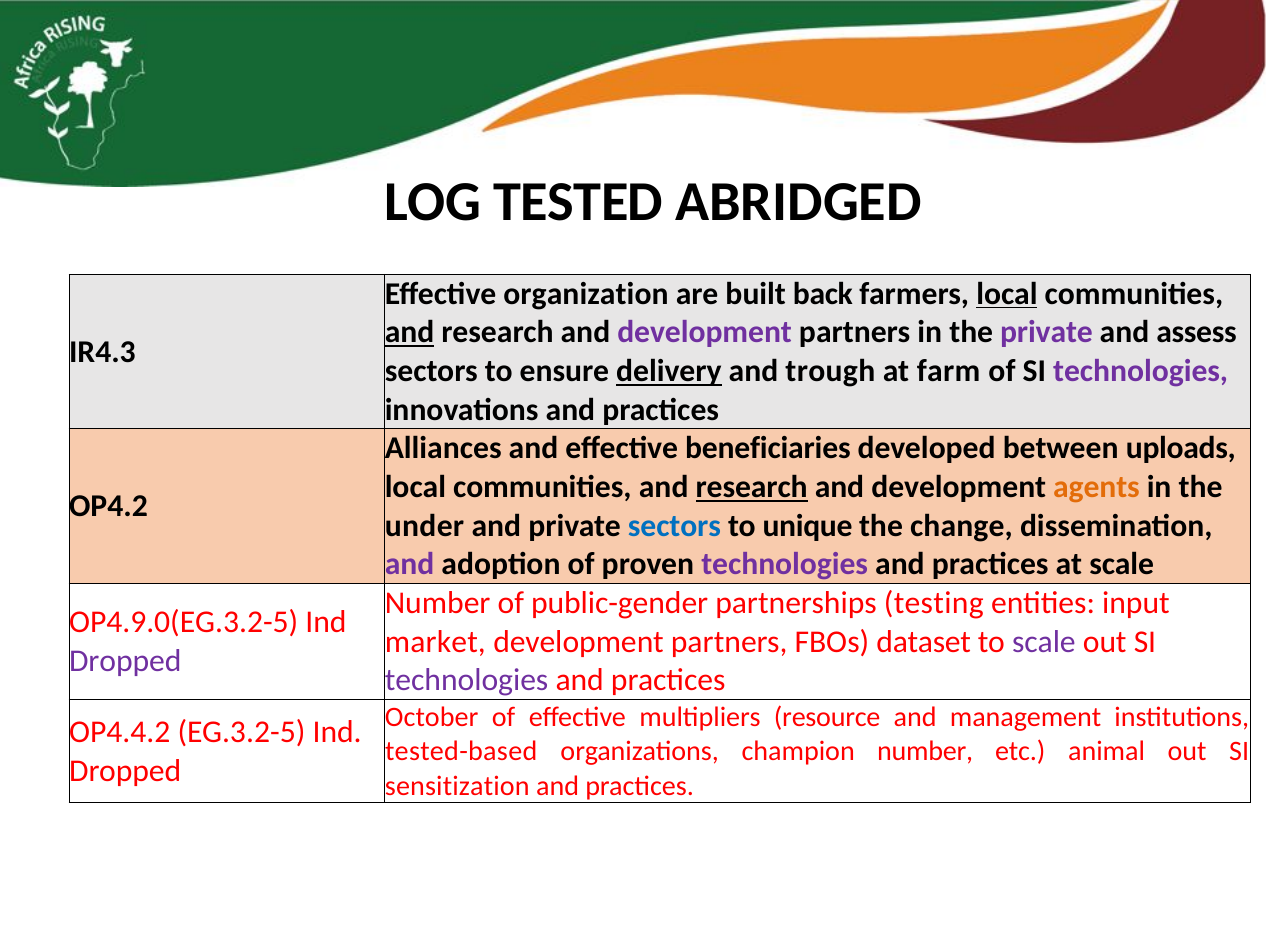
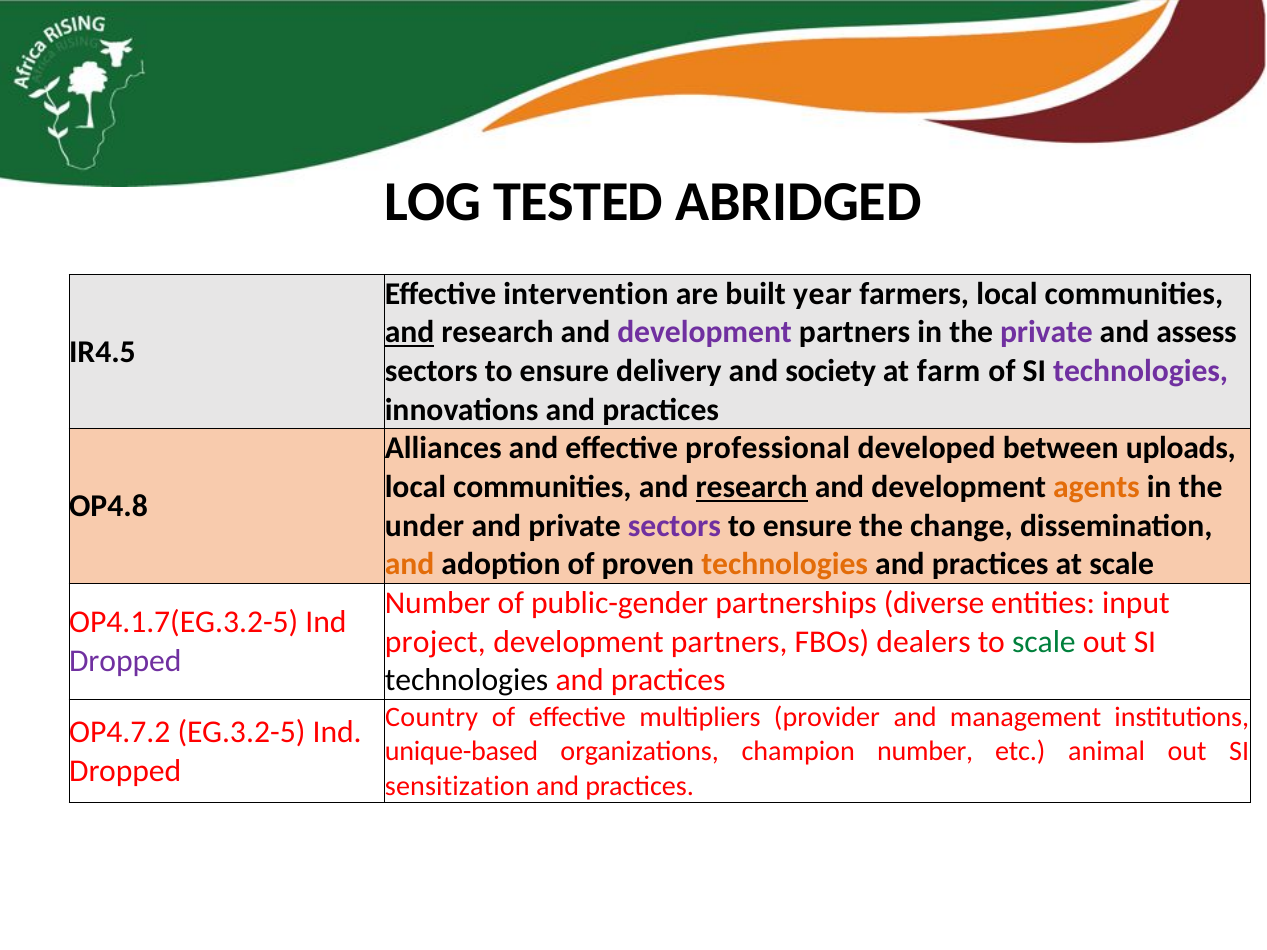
organization: organization -> intervention
back: back -> year
local at (1007, 294) underline: present -> none
IR4.3: IR4.3 -> IR4.5
delivery underline: present -> none
trough: trough -> society
beneficiaries: beneficiaries -> professional
OP4.2: OP4.2 -> OP4.8
sectors at (674, 526) colour: blue -> purple
unique at (808, 526): unique -> ensure
and at (410, 565) colour: purple -> orange
technologies at (785, 565) colour: purple -> orange
testing: testing -> diverse
OP4.9.0(EG.3.2-5: OP4.9.0(EG.3.2-5 -> OP4.1.7(EG.3.2-5
market: market -> project
dataset: dataset -> dealers
scale at (1044, 642) colour: purple -> green
technologies at (467, 681) colour: purple -> black
October: October -> Country
resource: resource -> provider
OP4.4.2: OP4.4.2 -> OP4.7.2
tested-based: tested-based -> unique-based
